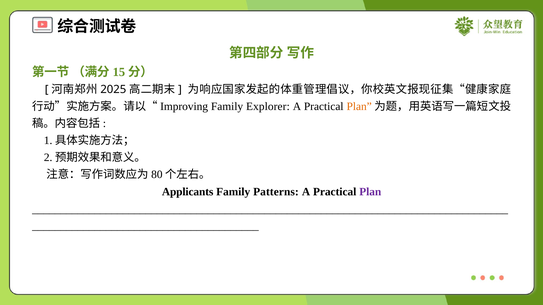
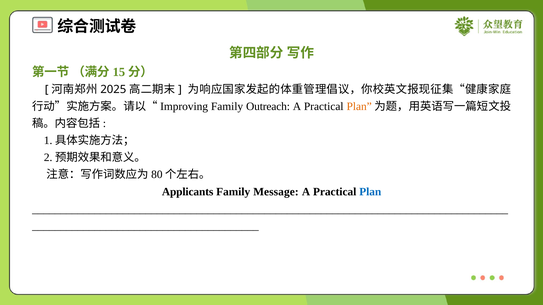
Explorer: Explorer -> Outreach
Patterns: Patterns -> Message
Plan at (370, 192) colour: purple -> blue
